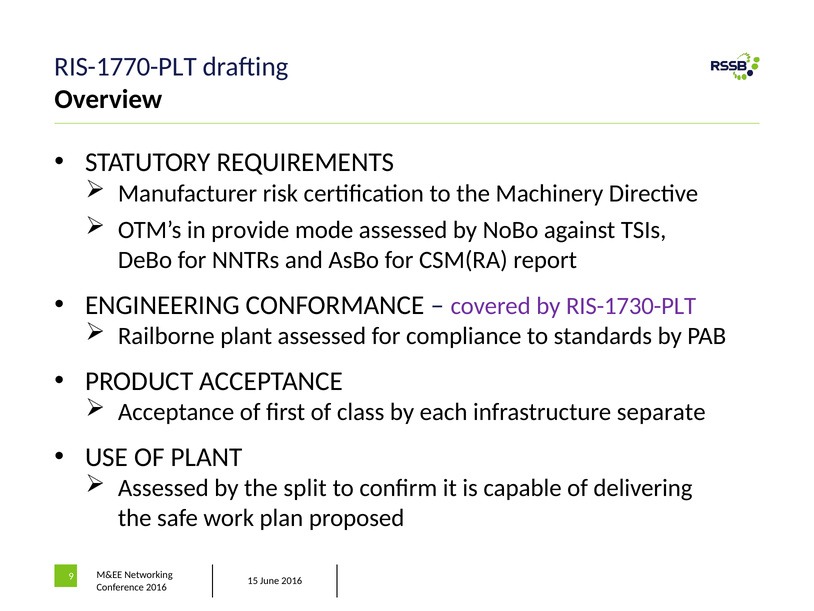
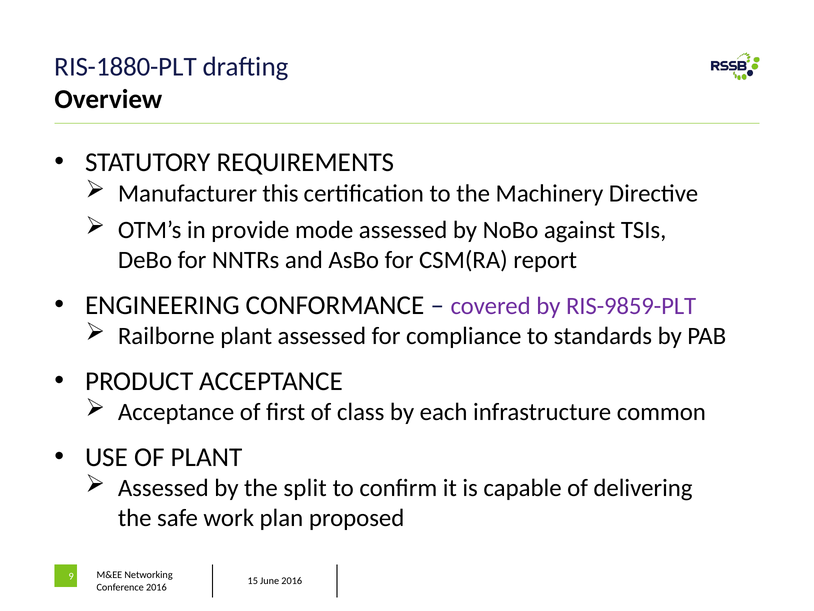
RIS-1770-PLT: RIS-1770-PLT -> RIS-1880-PLT
risk: risk -> this
RIS-1730-PLT: RIS-1730-PLT -> RIS-9859-PLT
separate: separate -> common
